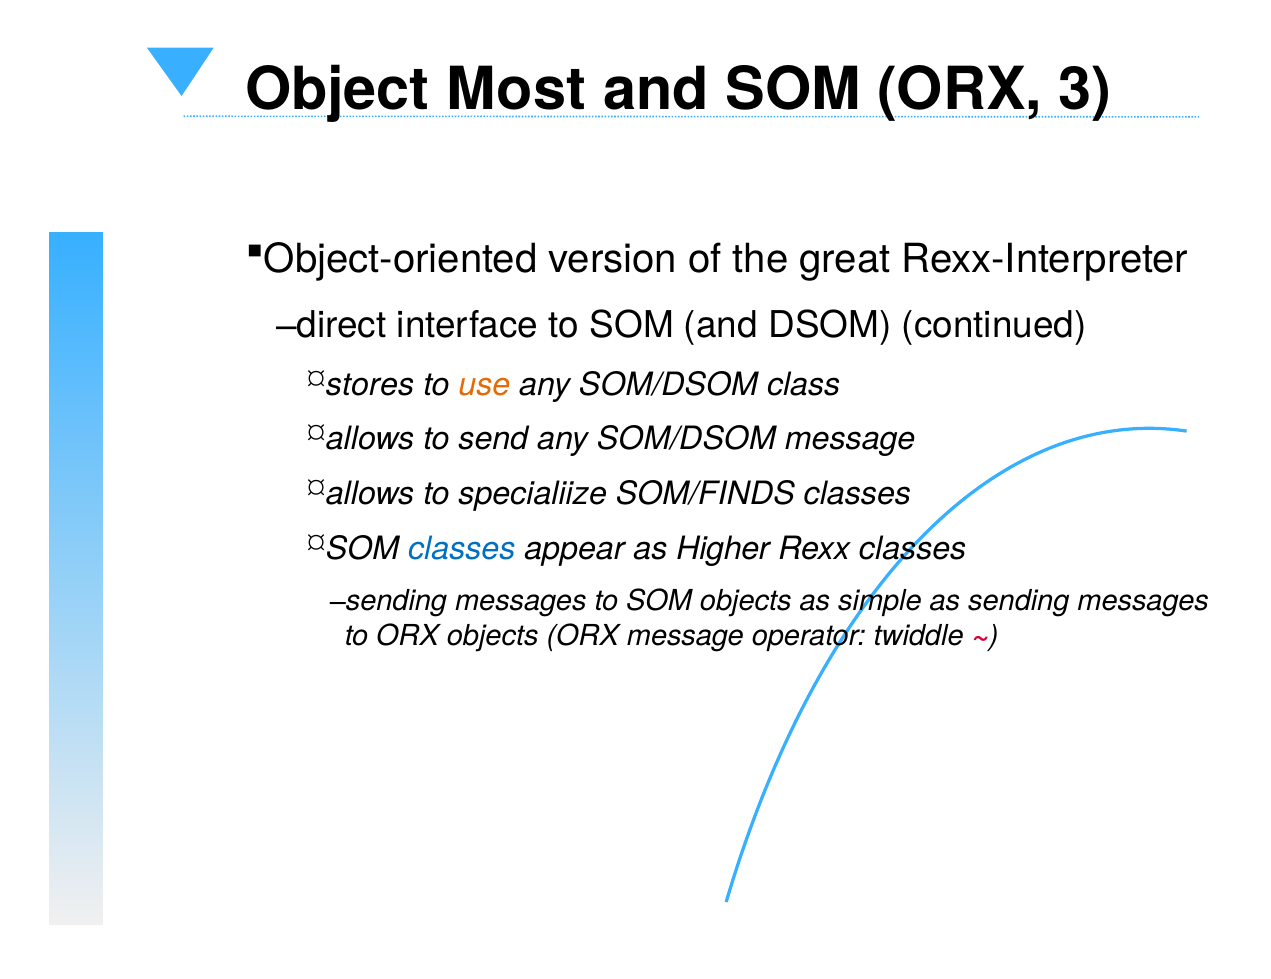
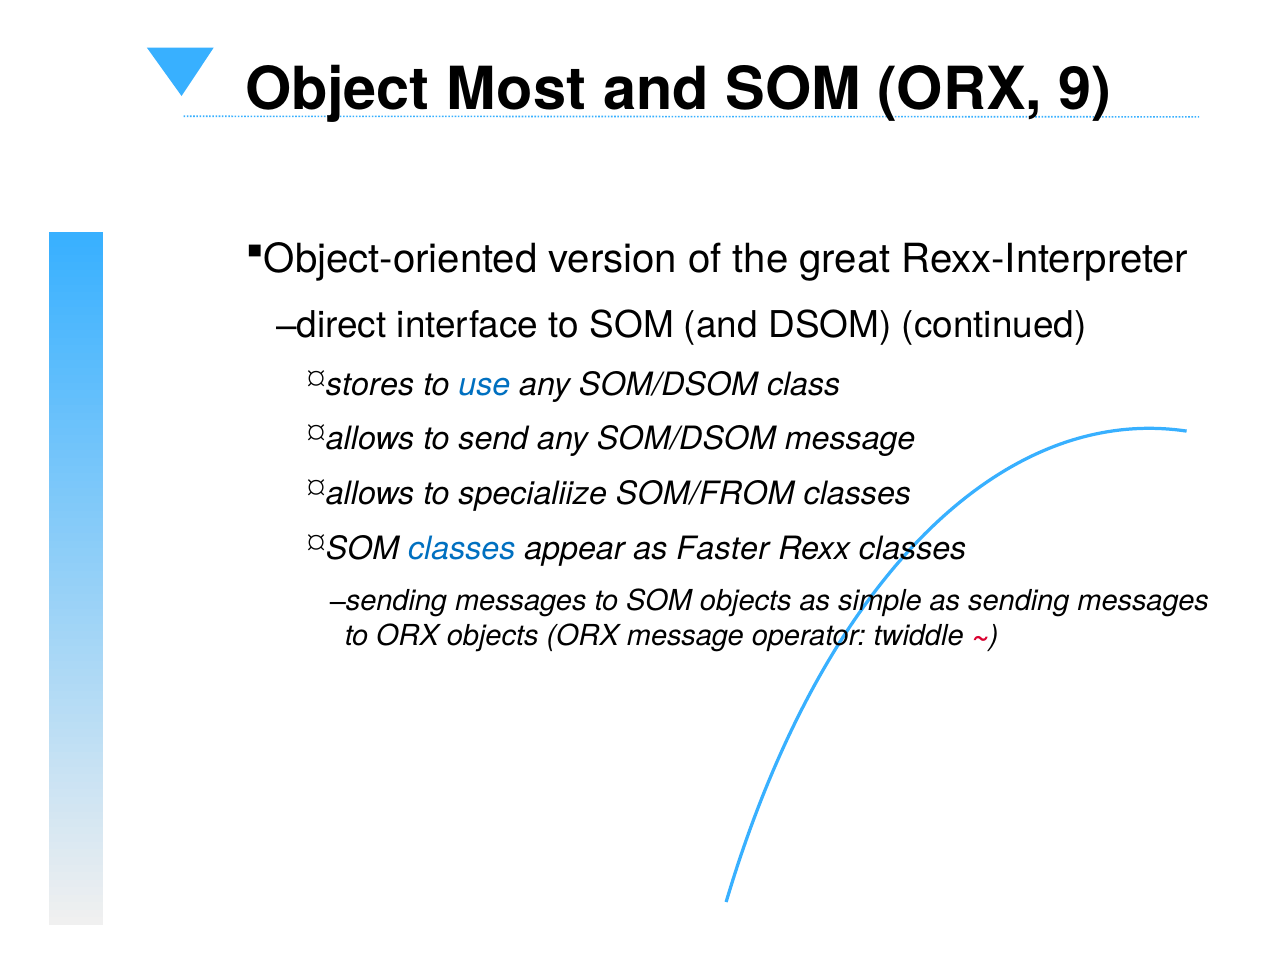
3: 3 -> 9
use colour: orange -> blue
SOM/FINDS: SOM/FINDS -> SOM/FROM
Higher: Higher -> Faster
